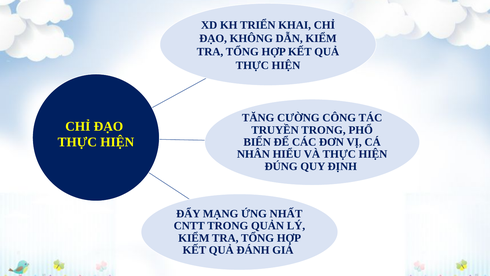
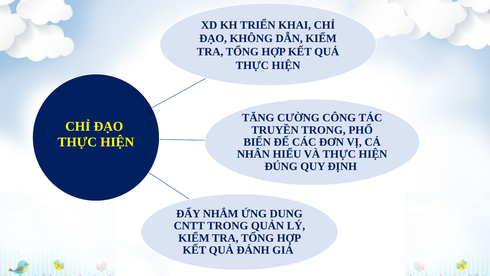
MẠNG: MẠNG -> NHẮM
NHẤT: NHẤT -> DUNG
